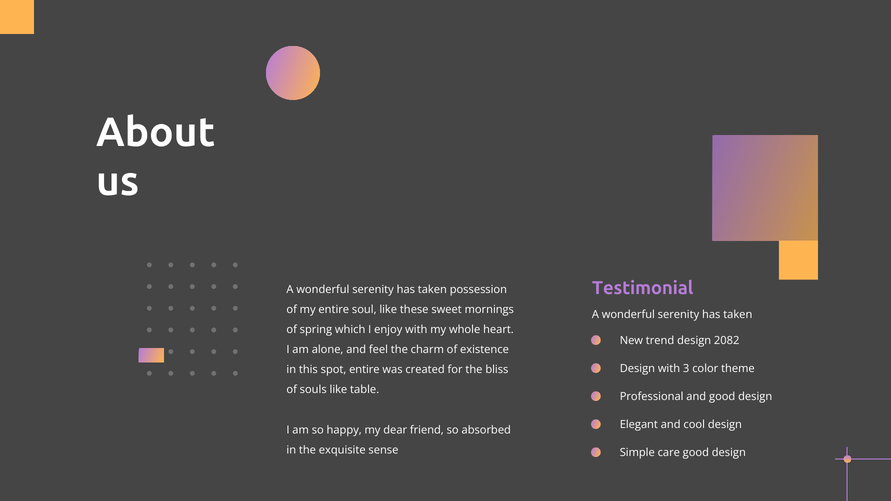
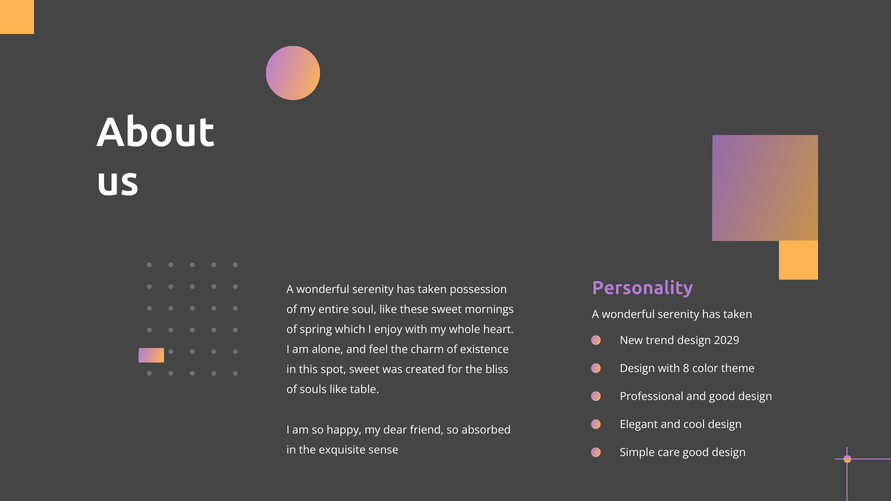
Testimonial: Testimonial -> Personality
2082: 2082 -> 2029
3: 3 -> 8
spot entire: entire -> sweet
